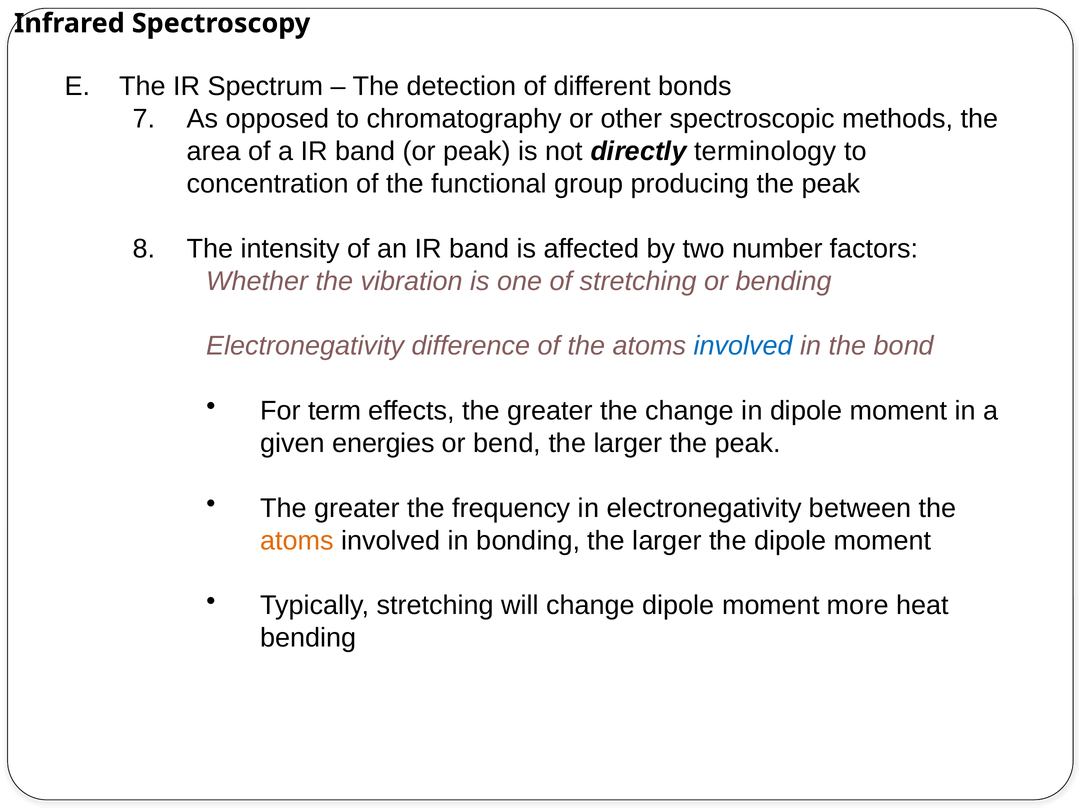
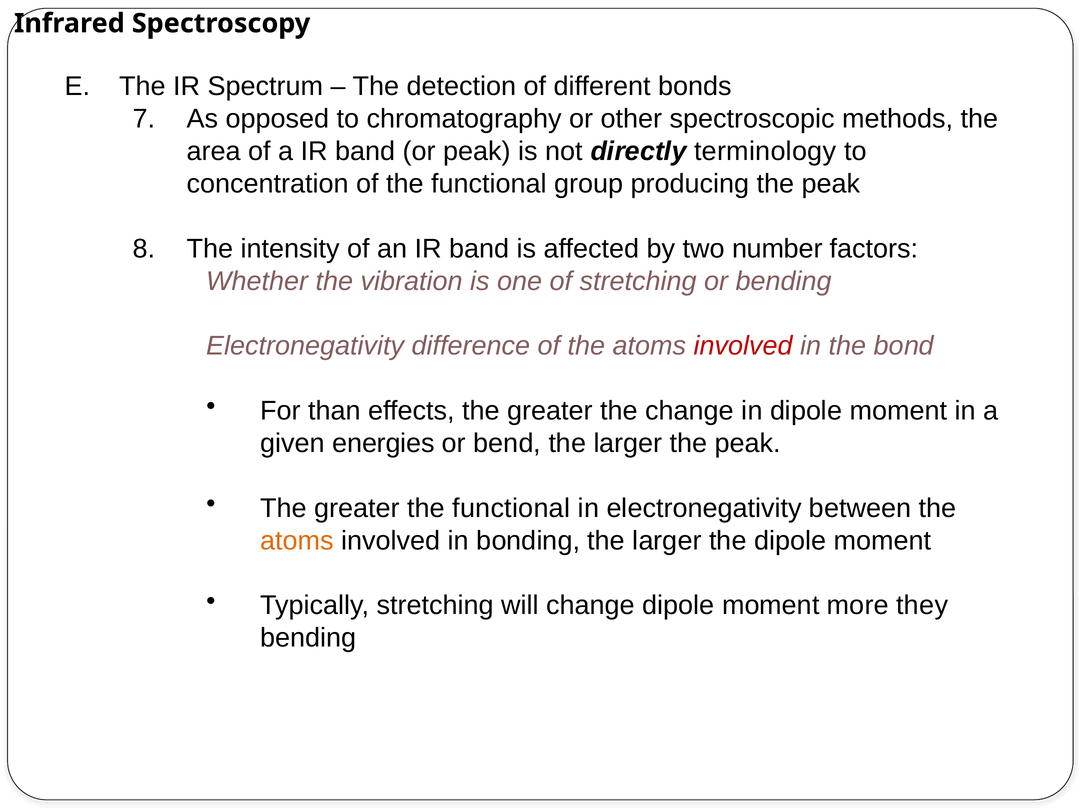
involved at (743, 346) colour: blue -> red
term: term -> than
greater the frequency: frequency -> functional
heat: heat -> they
